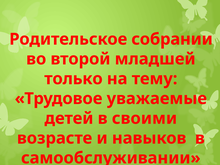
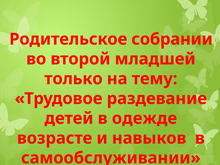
уважаемые: уважаемые -> раздевание
своими: своими -> одежде
